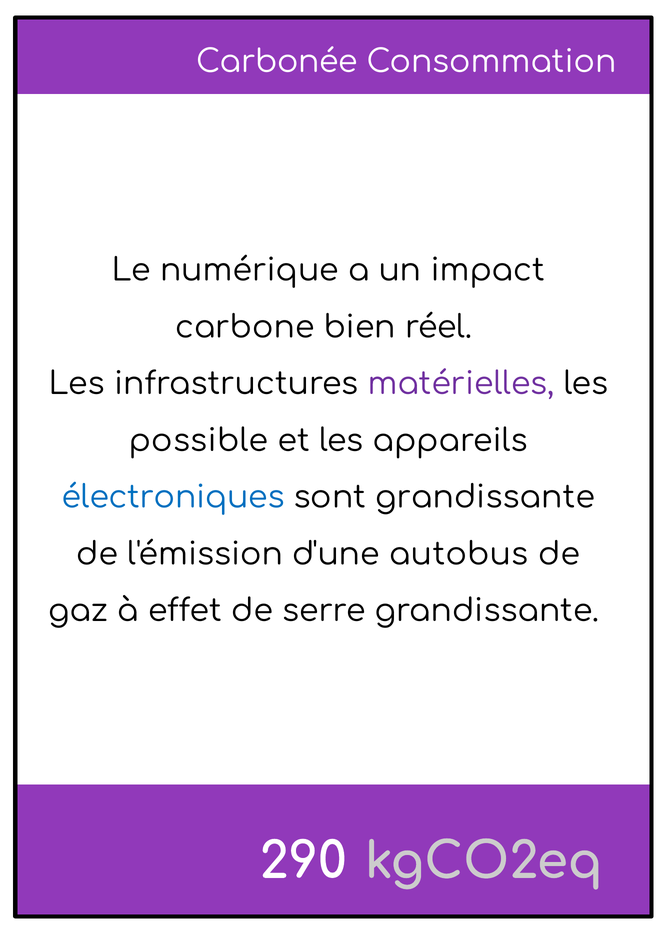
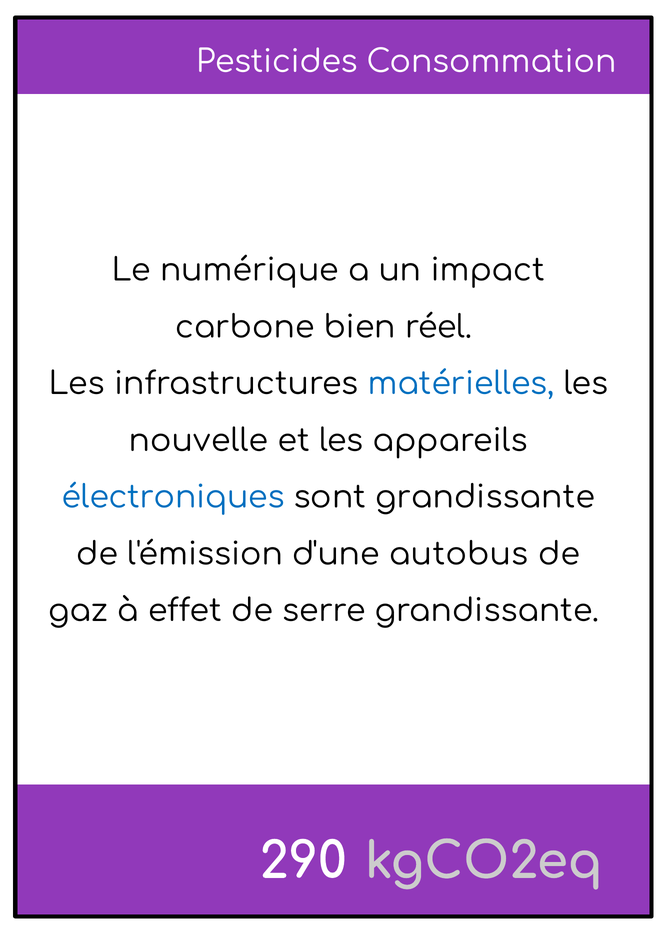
Carbonée: Carbonée -> Pesticides
matérielles colour: purple -> blue
possible: possible -> nouvelle
